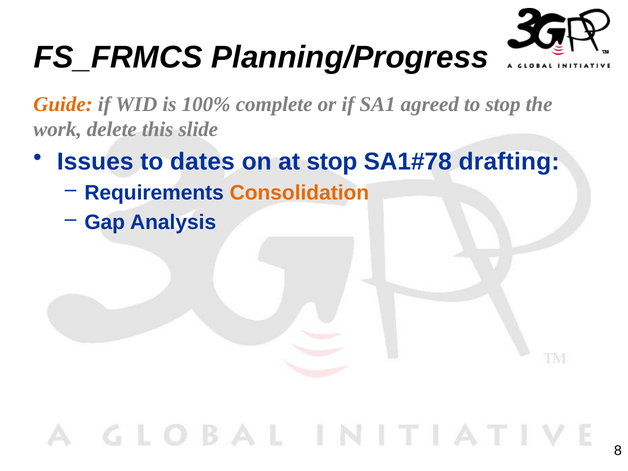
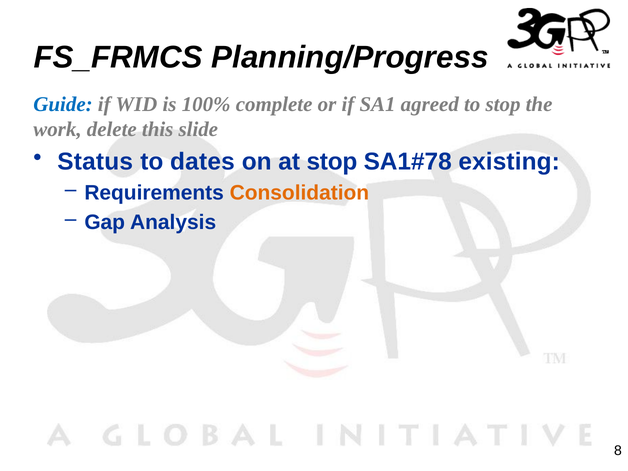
Guide colour: orange -> blue
Issues: Issues -> Status
drafting: drafting -> existing
